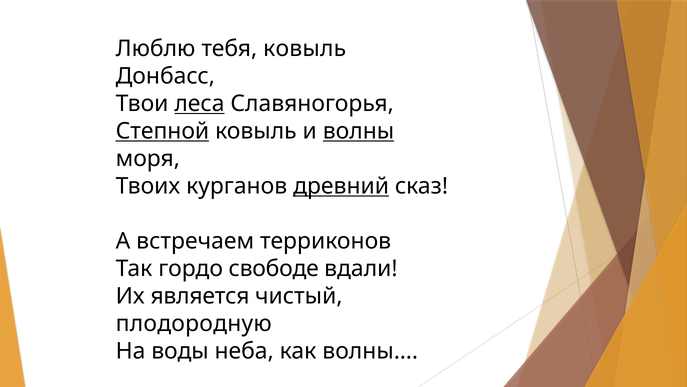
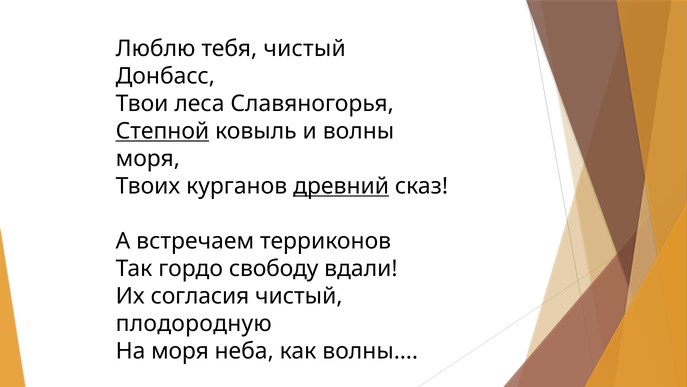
тебя ковыль: ковыль -> чистый
леса underline: present -> none
волны underline: present -> none
свободе: свободе -> свободу
является: является -> согласия
На воды: воды -> моря
